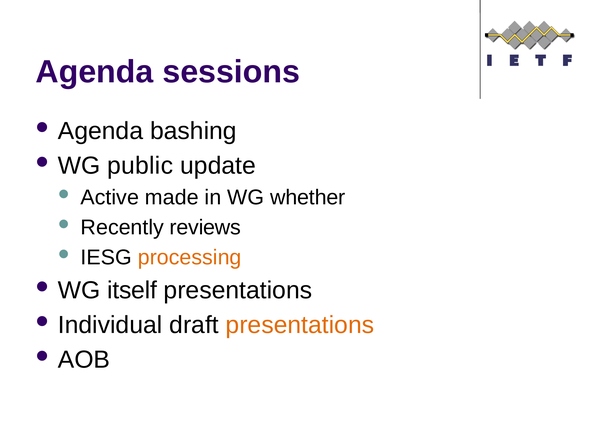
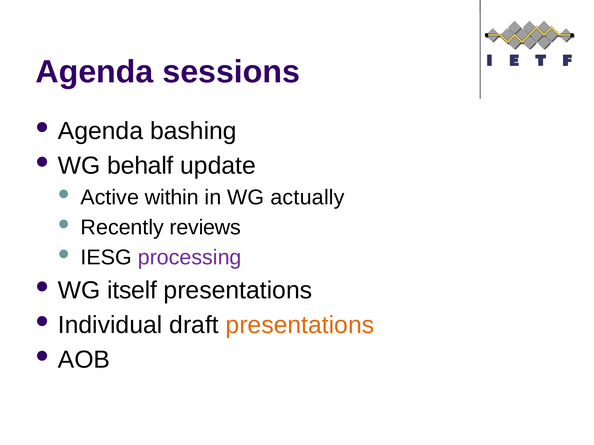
public: public -> behalf
made: made -> within
whether: whether -> actually
processing colour: orange -> purple
